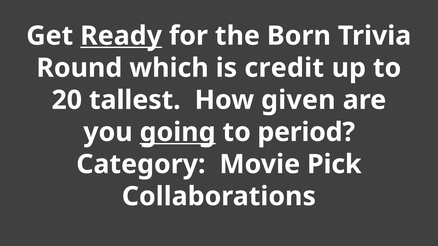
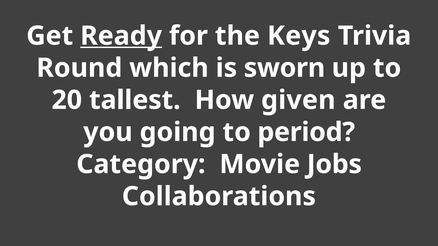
Born: Born -> Keys
credit: credit -> sworn
going underline: present -> none
Pick: Pick -> Jobs
